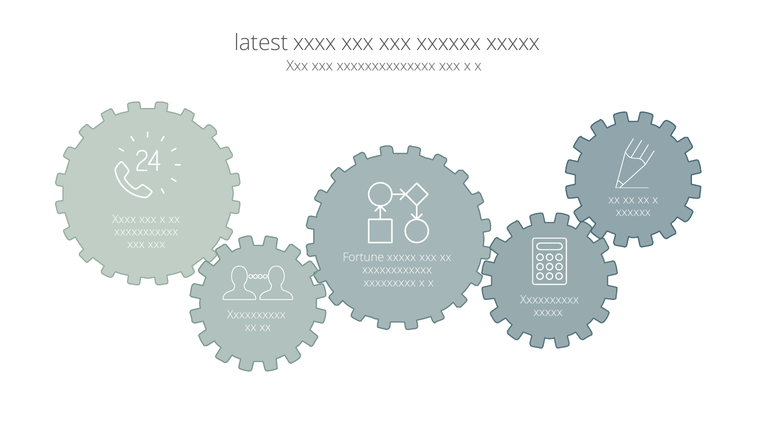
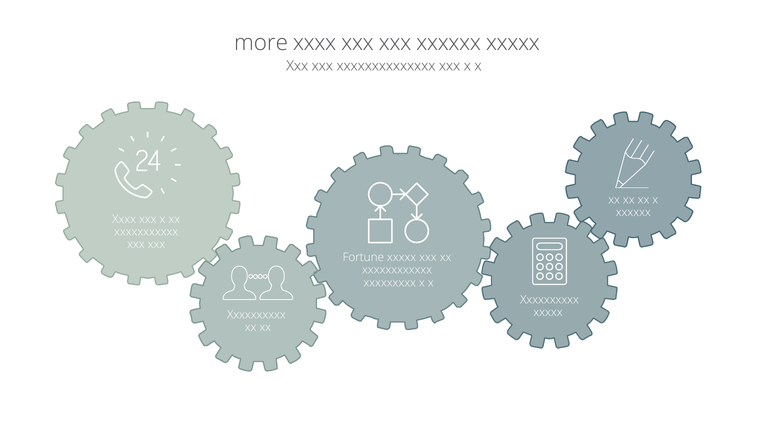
latest: latest -> more
